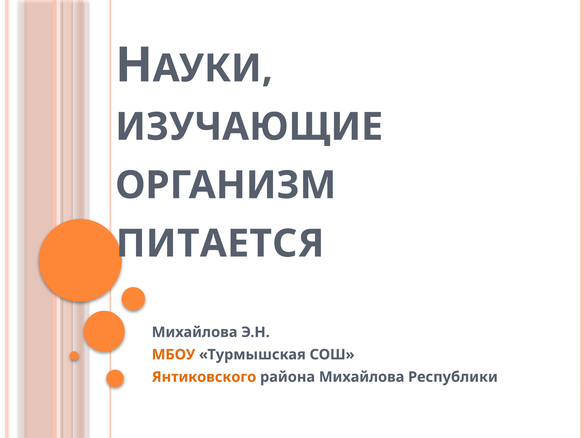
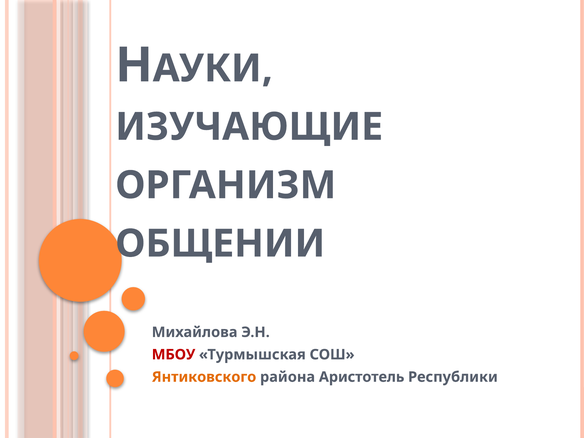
ПИТАЕТСЯ: ПИТАЕТСЯ -> ОБЩЕНИИ
МБОУ colour: orange -> red
района Михайлова: Михайлова -> Аристотель
